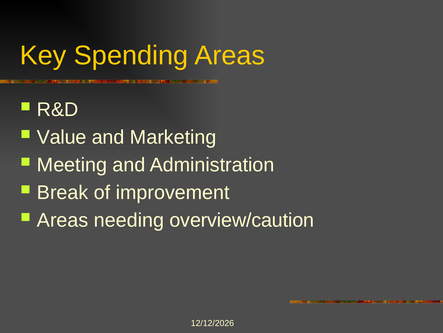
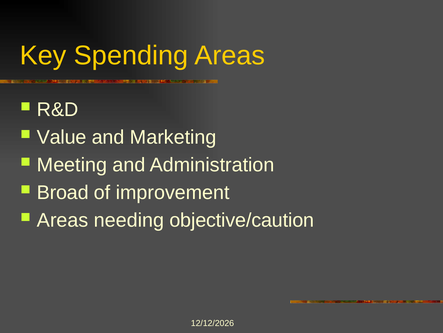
Break: Break -> Broad
overview/caution: overview/caution -> objective/caution
